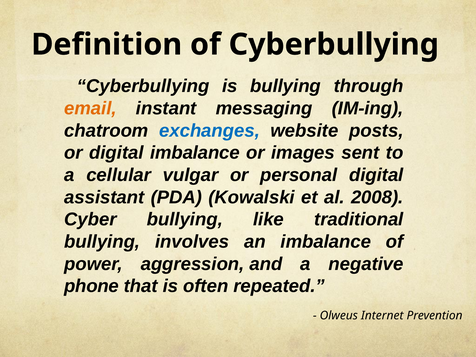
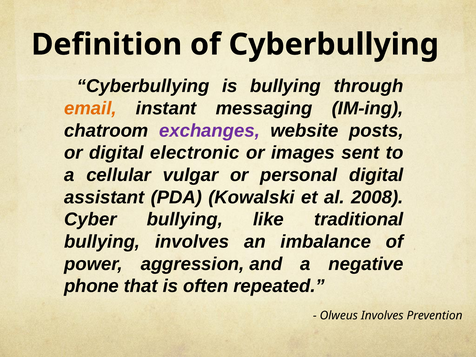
exchanges colour: blue -> purple
digital imbalance: imbalance -> electronic
Olweus Internet: Internet -> Involves
